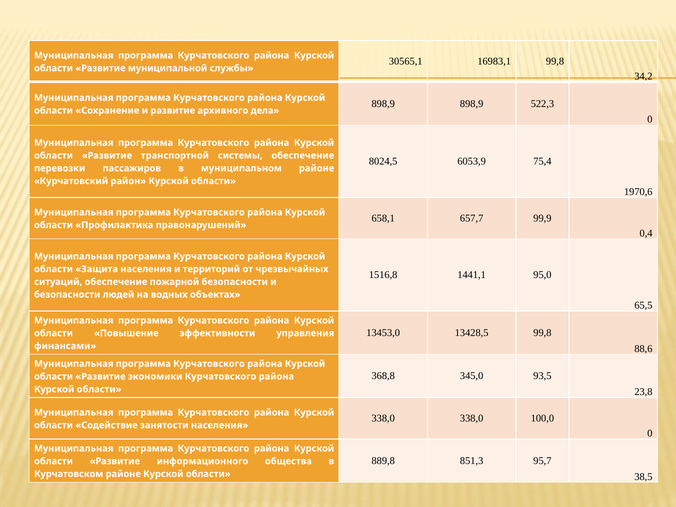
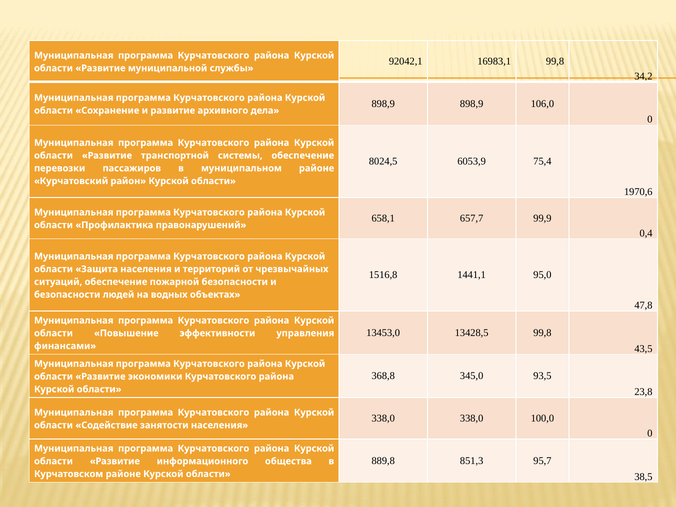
30565,1: 30565,1 -> 92042,1
522,3: 522,3 -> 106,0
65,5: 65,5 -> 47,8
88,6: 88,6 -> 43,5
